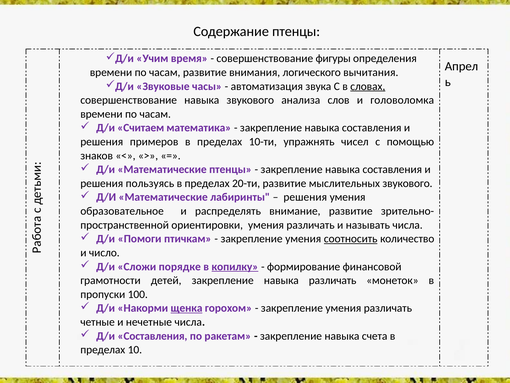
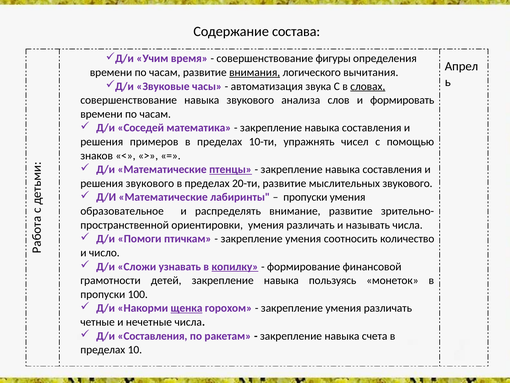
Содержание птенцы: птенцы -> состава
внимания underline: none -> present
головоломка: головоломка -> формировать
Считаем: Считаем -> Соседей
птенцы at (231, 169) underline: none -> present
решения пользуясь: пользуясь -> звукового
решения at (305, 197): решения -> пропуски
соотносить underline: present -> none
порядке: порядке -> узнавать
навыка различать: различать -> пользуясь
